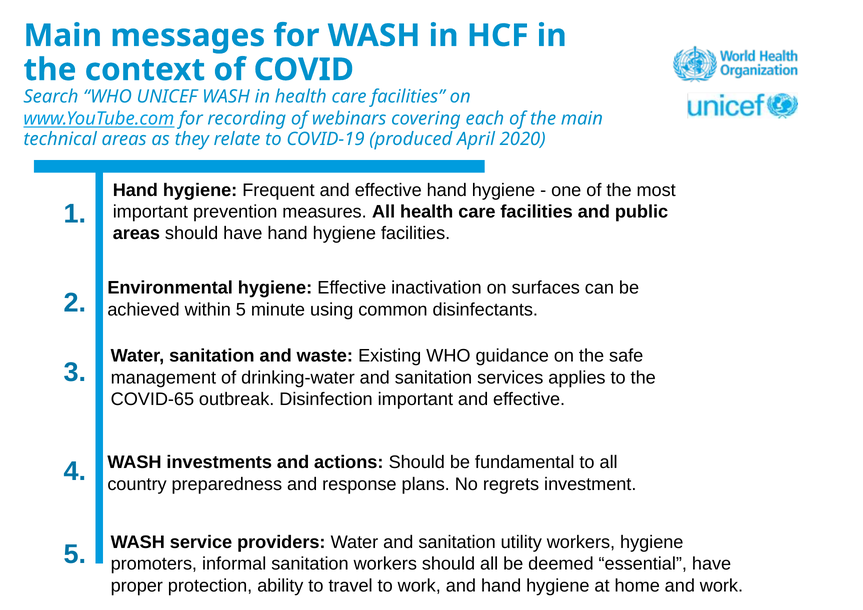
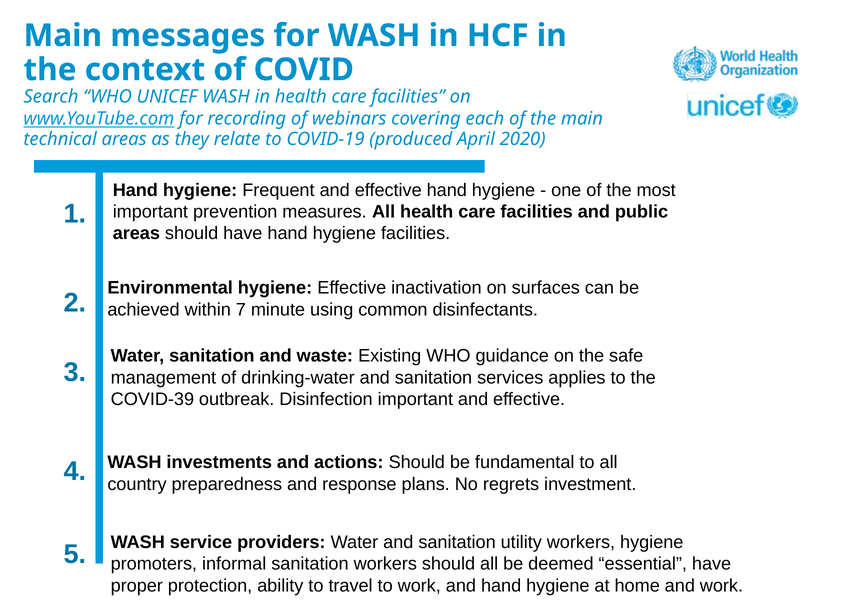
within 5: 5 -> 7
COVID-65: COVID-65 -> COVID-39
